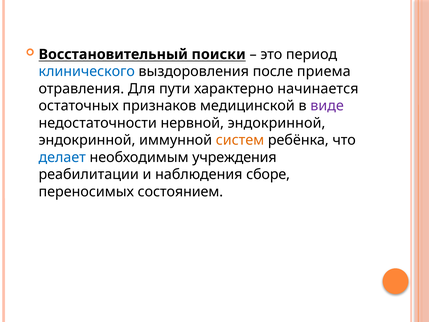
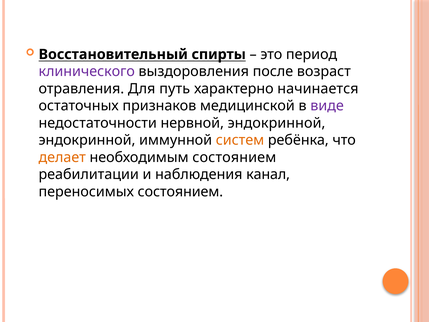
поиски: поиски -> спирты
клинического colour: blue -> purple
приема: приема -> возраст
пути: пути -> путь
делает colour: blue -> orange
необходимым учреждения: учреждения -> состоянием
сборе: сборе -> канал
